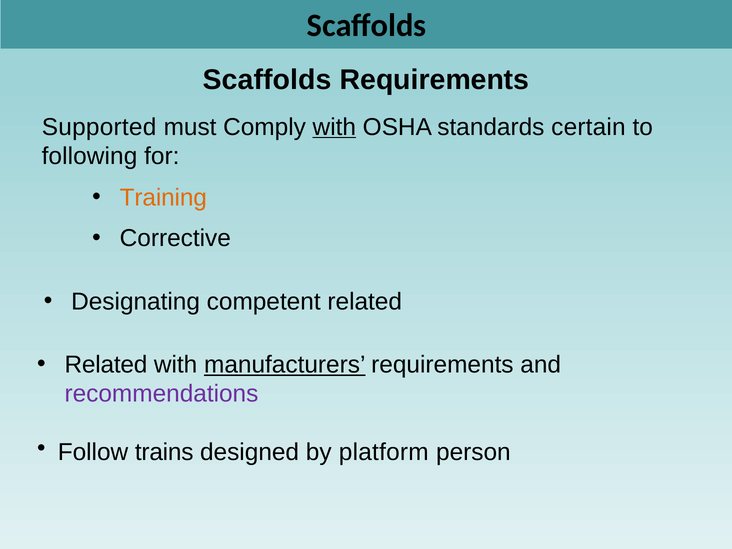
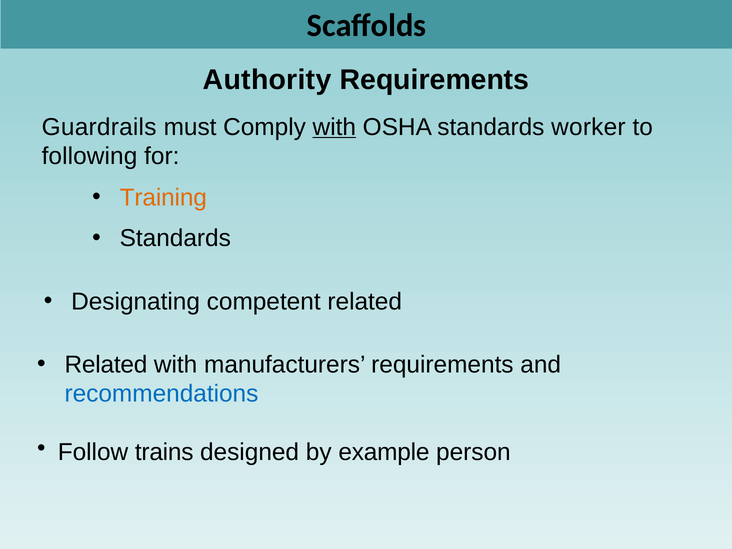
Scaffolds at (267, 80): Scaffolds -> Authority
Supported: Supported -> Guardrails
certain: certain -> worker
Corrective at (175, 238): Corrective -> Standards
manufacturers underline: present -> none
recommendations colour: purple -> blue
platform: platform -> example
